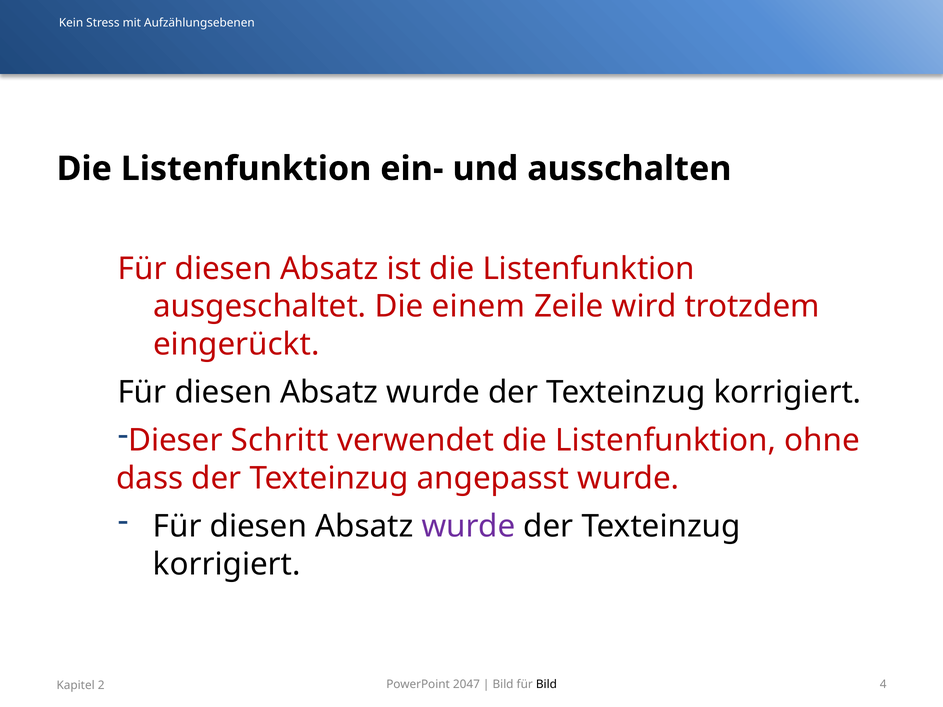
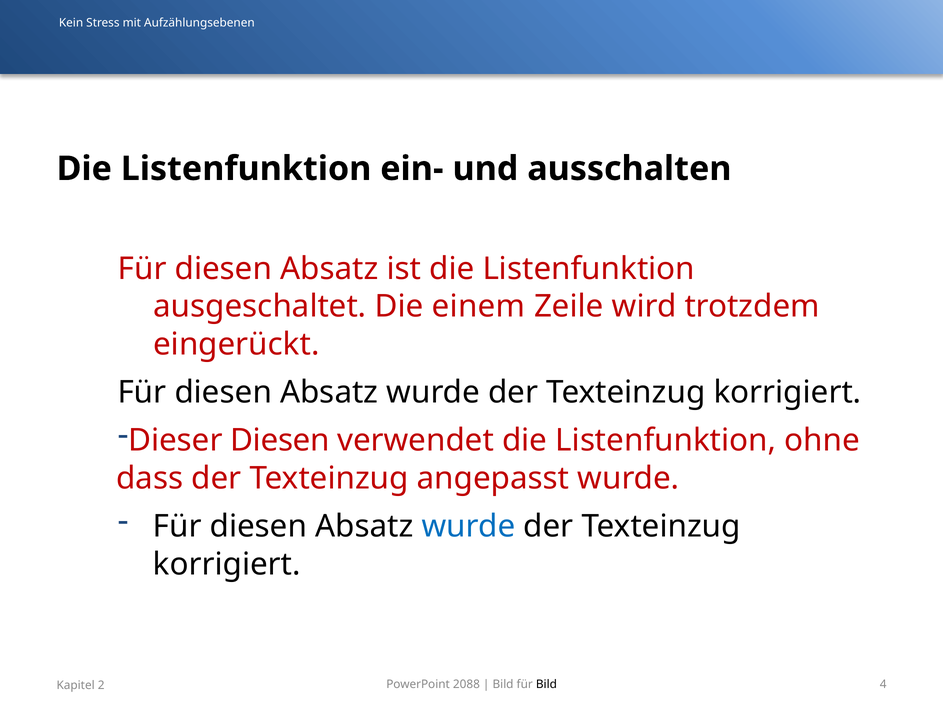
Dieser Schritt: Schritt -> Diesen
wurde at (468, 527) colour: purple -> blue
2047: 2047 -> 2088
